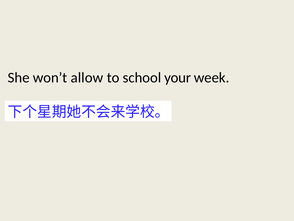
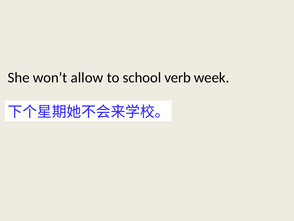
your: your -> verb
